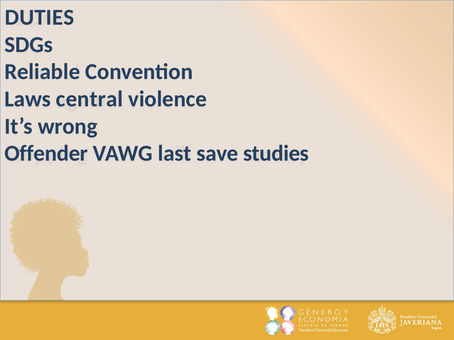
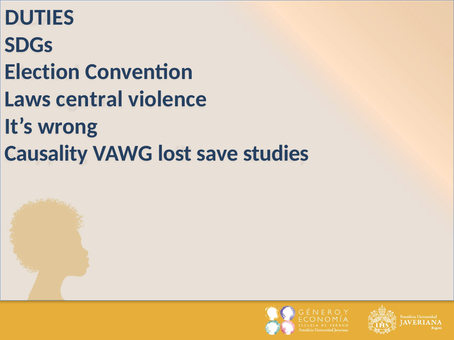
Reliable: Reliable -> Election
Offender: Offender -> Causality
last: last -> lost
